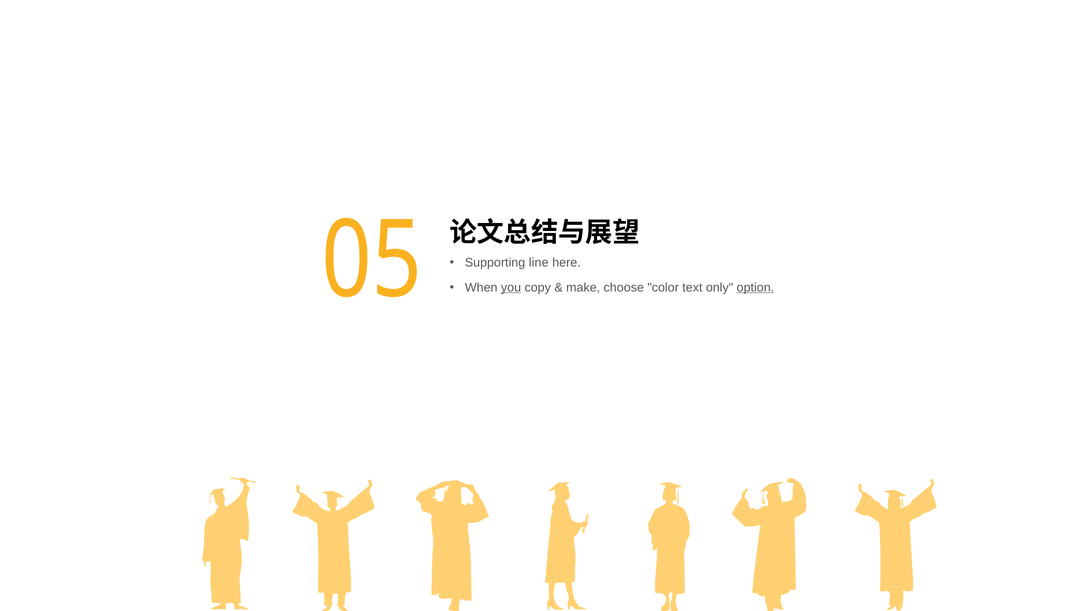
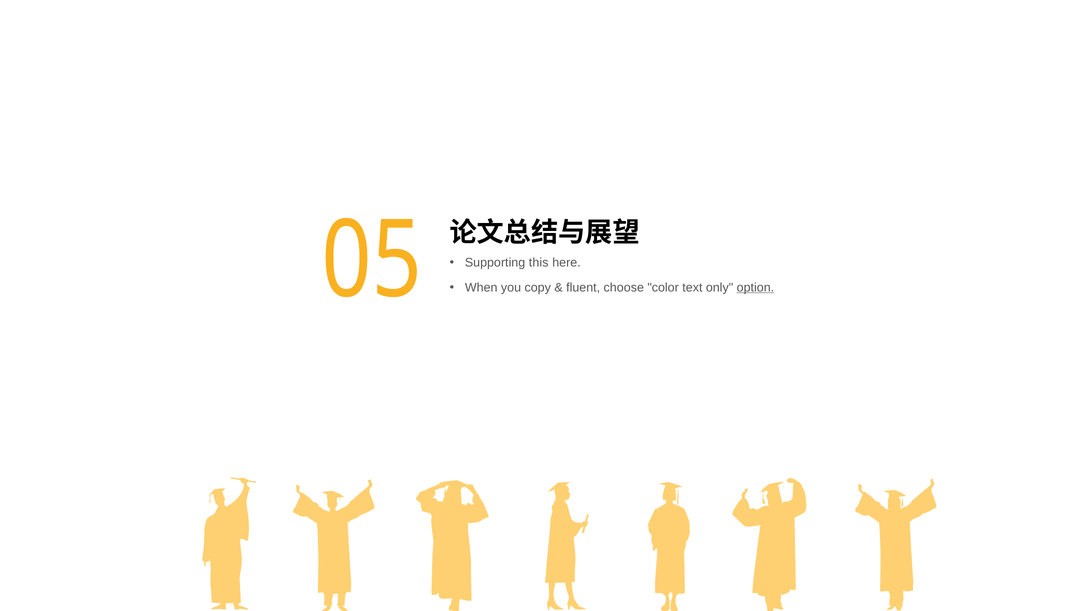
line: line -> this
you underline: present -> none
make: make -> fluent
